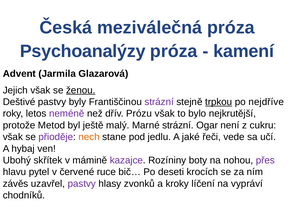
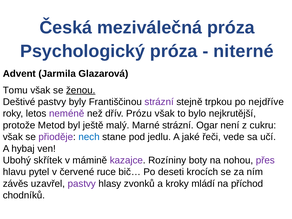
Psychoanalýzy: Psychoanalýzy -> Psychologický
kamení: kamení -> niterné
Jejich: Jejich -> Tomu
trpkou underline: present -> none
nech colour: orange -> blue
líčení: líčení -> mládí
vypráví: vypráví -> příchod
